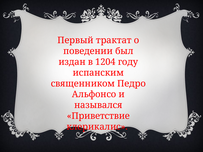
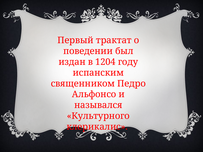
Приветствие: Приветствие -> Культурного
